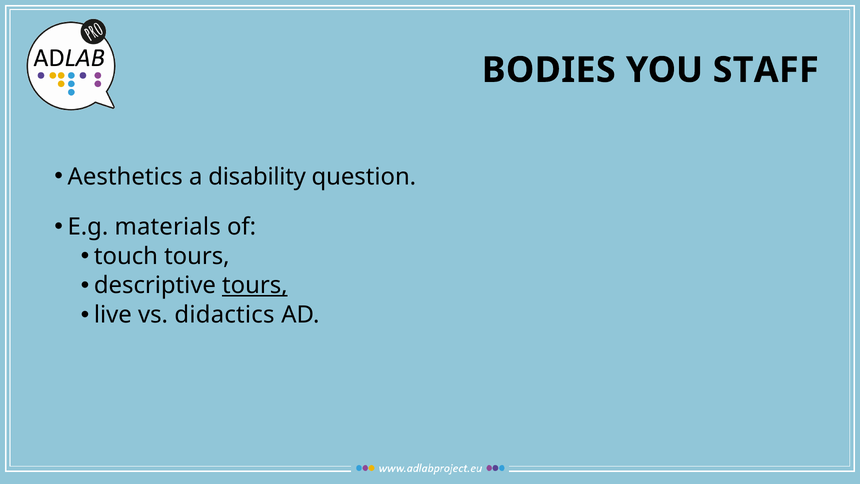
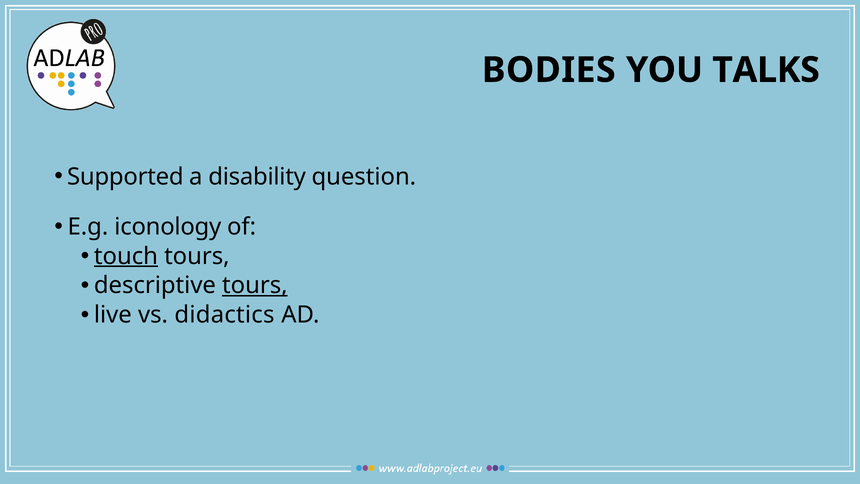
STAFF: STAFF -> TALKS
Aesthetics: Aesthetics -> Supported
materials: materials -> iconology
touch underline: none -> present
